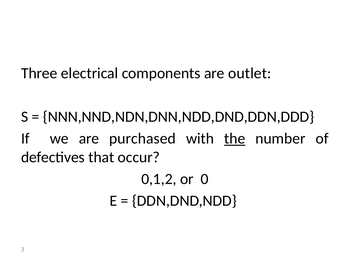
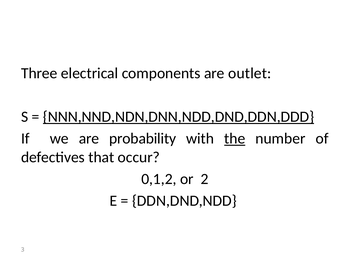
NNN,NND,NDN,DNN,NDD,DND,DDN,DDD underline: none -> present
purchased: purchased -> probability
0: 0 -> 2
